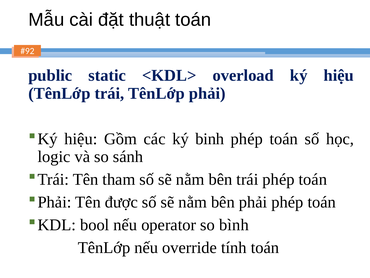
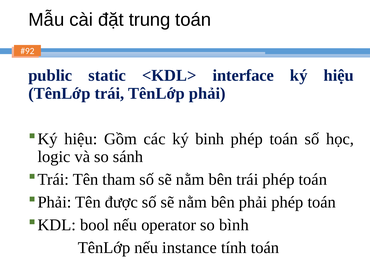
thuật: thuật -> trung
overload: overload -> interface
override: override -> instance
